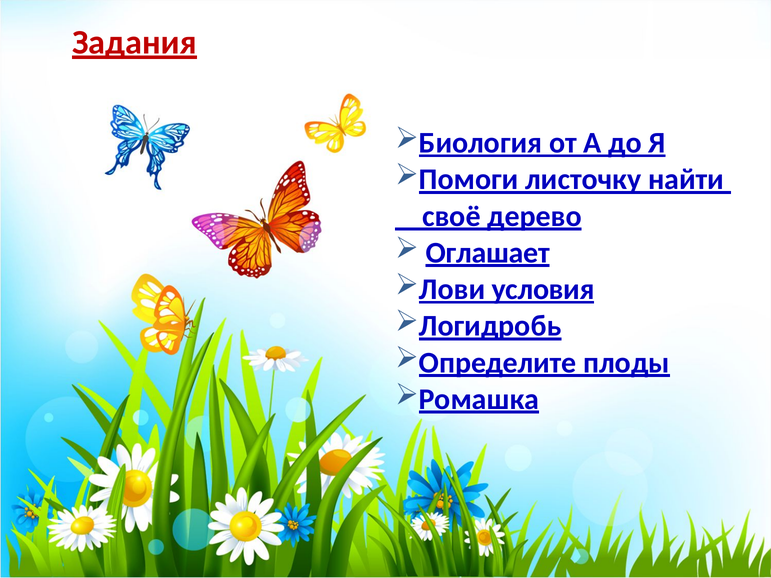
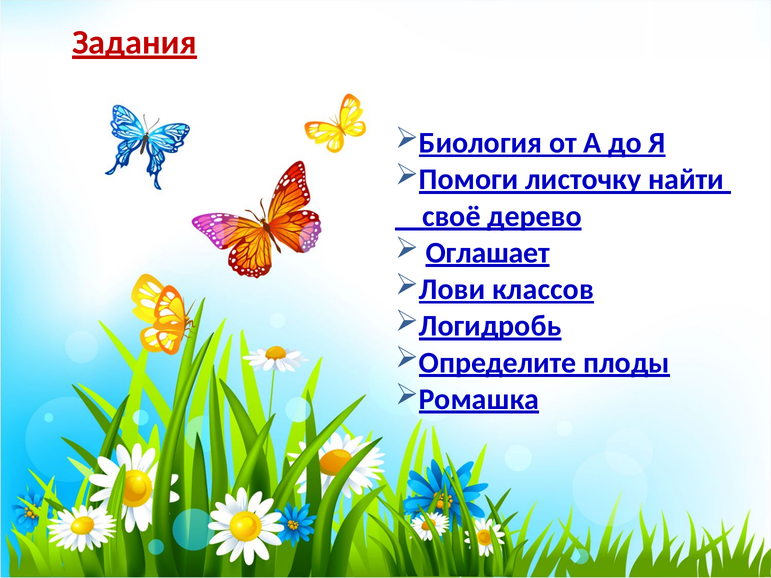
условия: условия -> классов
